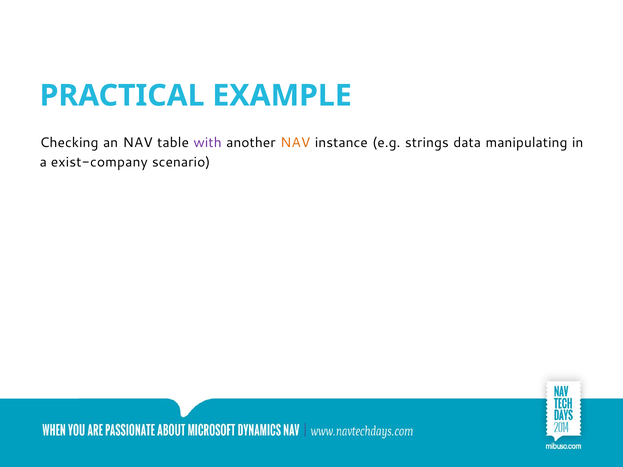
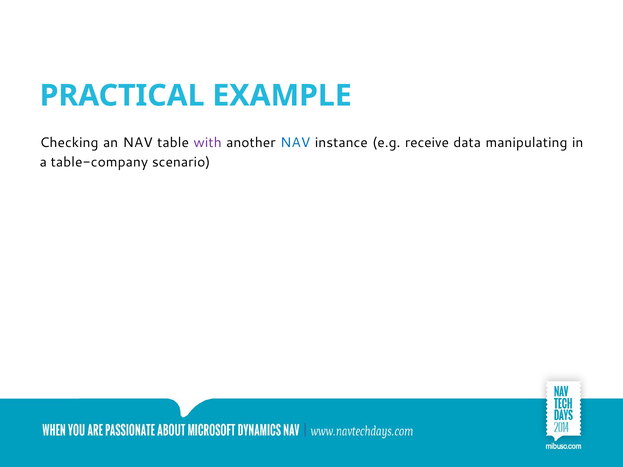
NAV at (295, 143) colour: orange -> blue
strings: strings -> receive
exist-company: exist-company -> table-company
